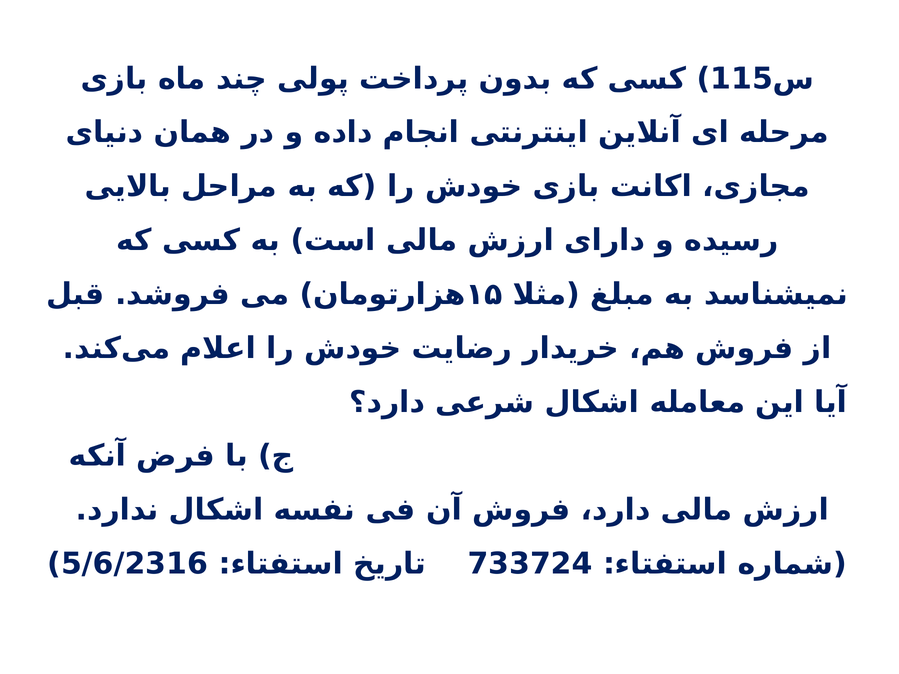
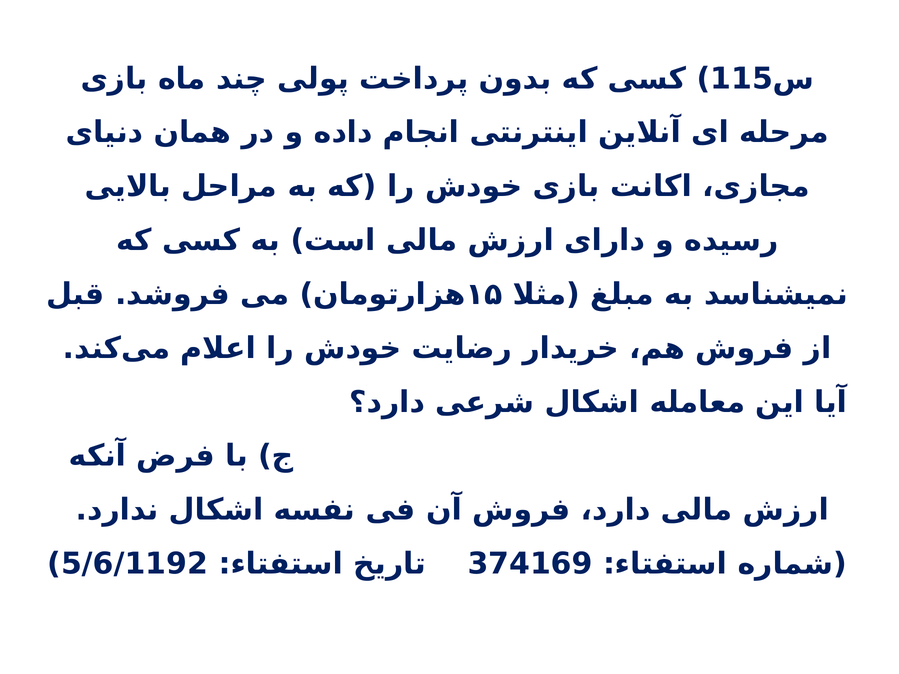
5/6/2316: 5/6/2316 -> 5/6/1192
733724: 733724 -> 374169
